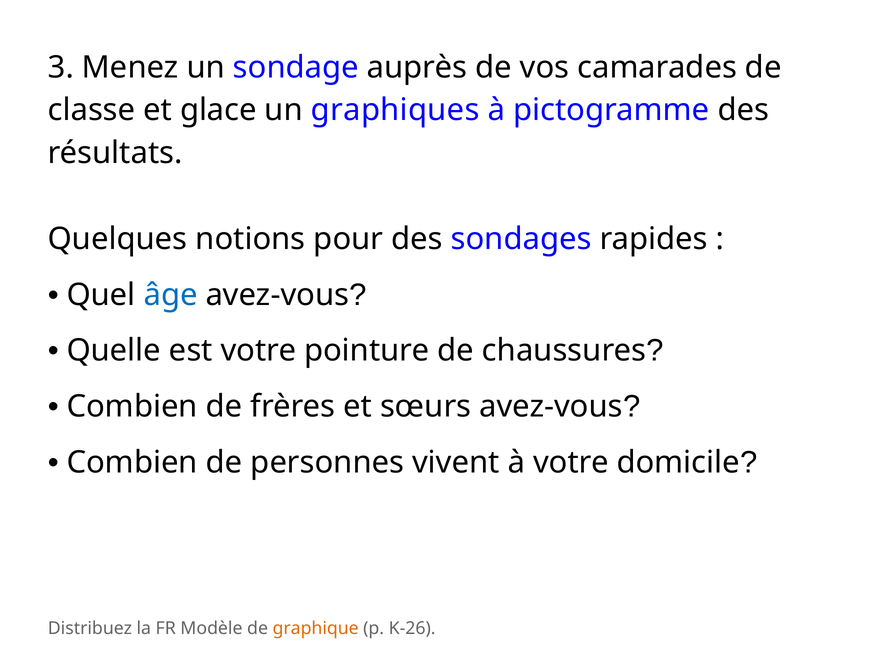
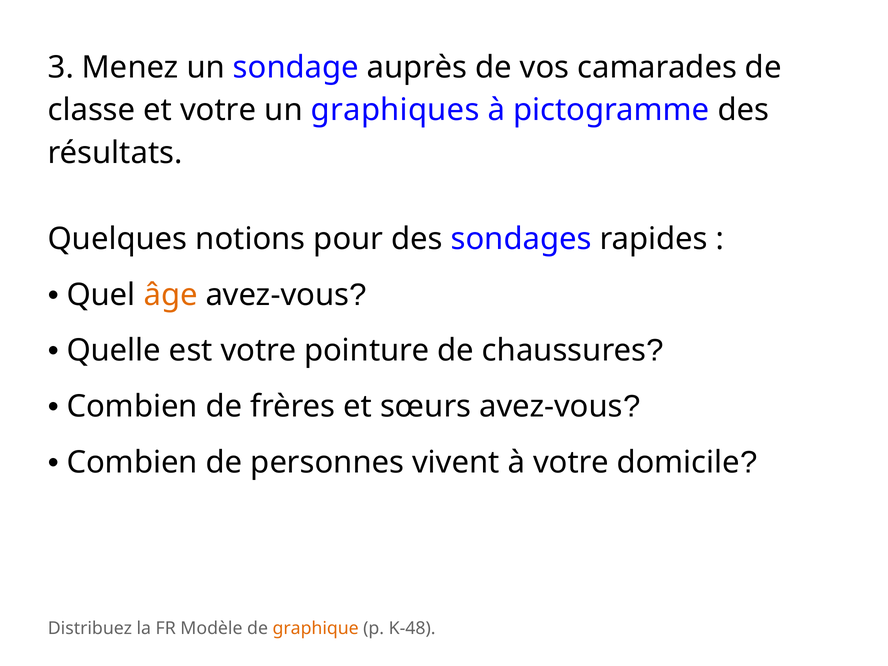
et glace: glace -> votre
âge colour: blue -> orange
K-26: K-26 -> K-48
